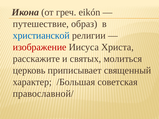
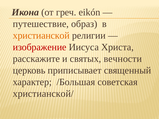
христианской colour: blue -> orange
молиться: молиться -> вечности
православной/: православной/ -> христианской/
